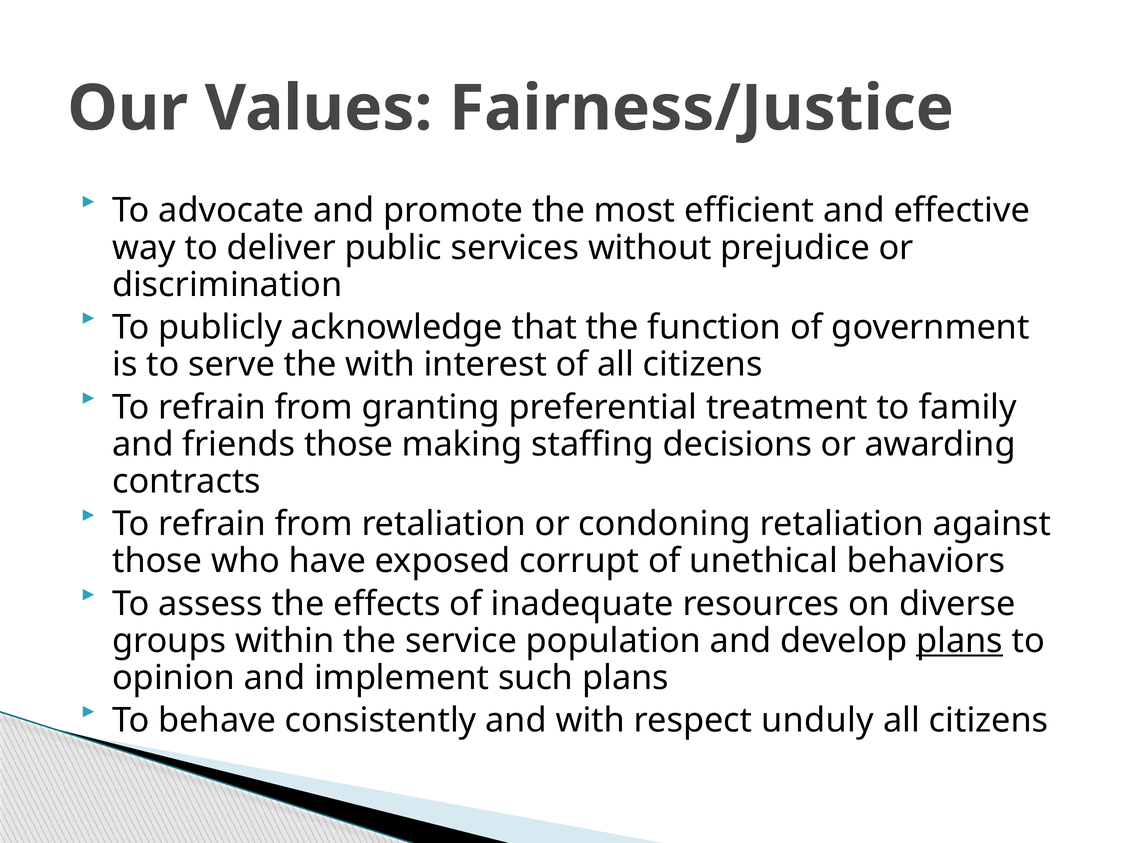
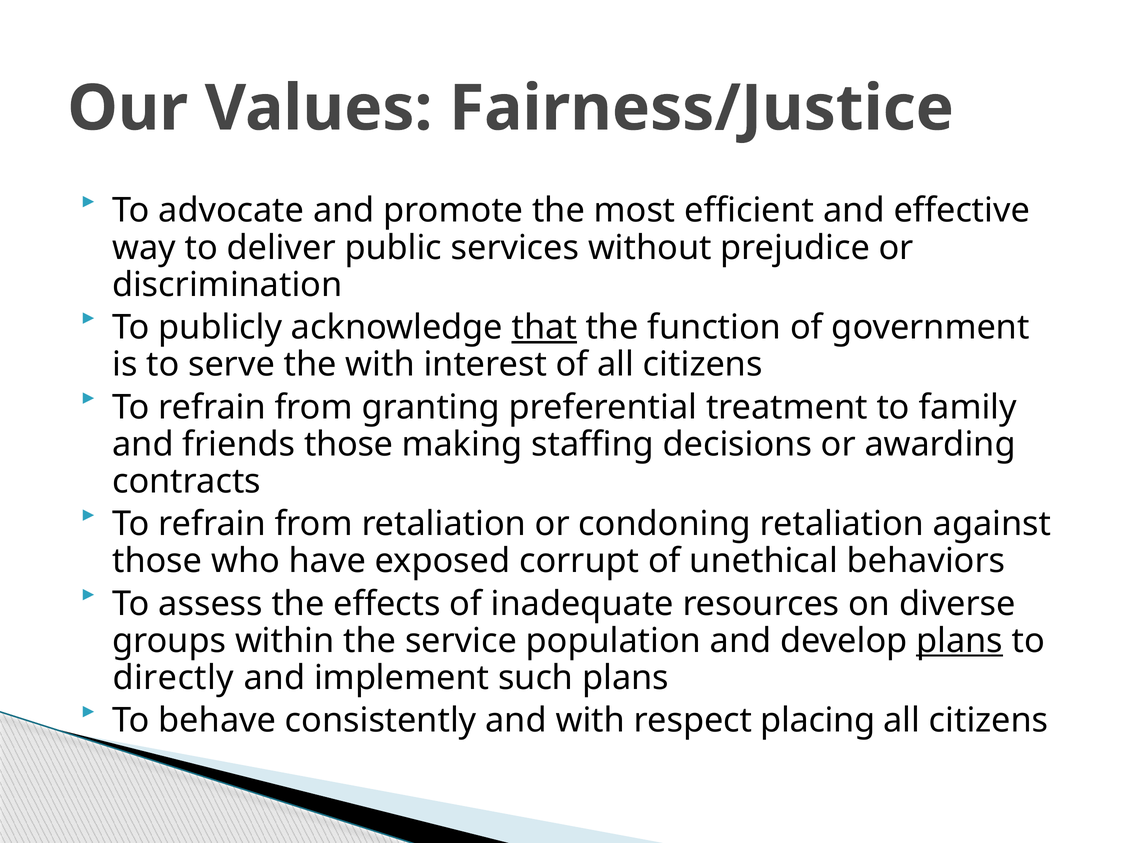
that underline: none -> present
opinion: opinion -> directly
unduly: unduly -> placing
